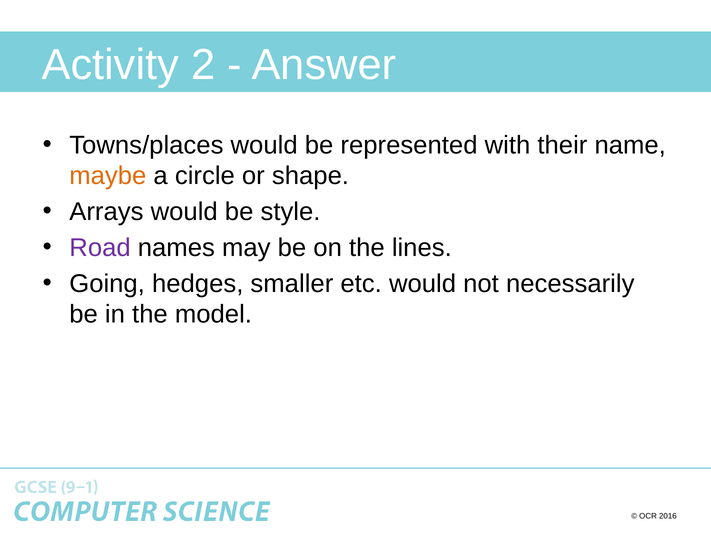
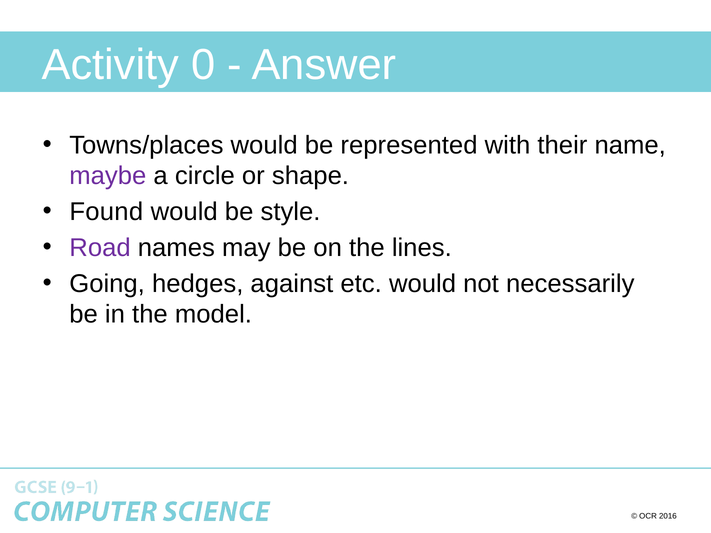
2: 2 -> 0
maybe colour: orange -> purple
Arrays: Arrays -> Found
smaller: smaller -> against
